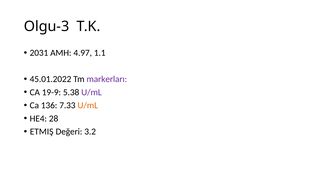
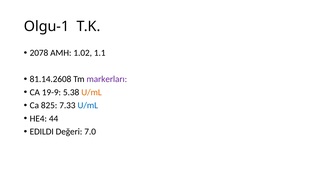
Olgu-3: Olgu-3 -> Olgu-1
2031: 2031 -> 2078
4.97: 4.97 -> 1.02
45.01.2022: 45.01.2022 -> 81.14.2608
U/mL at (92, 92) colour: purple -> orange
136: 136 -> 825
U/mL at (88, 105) colour: orange -> blue
28: 28 -> 44
ETMIŞ: ETMIŞ -> EDILDI
3.2: 3.2 -> 7.0
